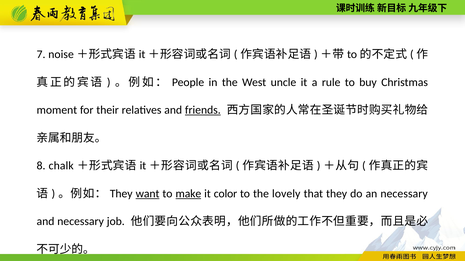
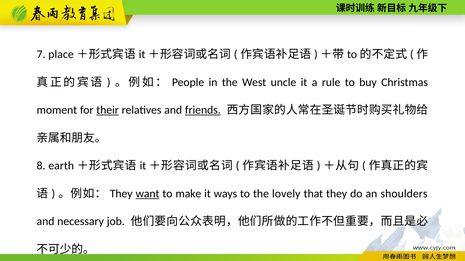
noise: noise -> place
their underline: none -> present
chalk: chalk -> earth
make underline: present -> none
color: color -> ways
an necessary: necessary -> shoulders
